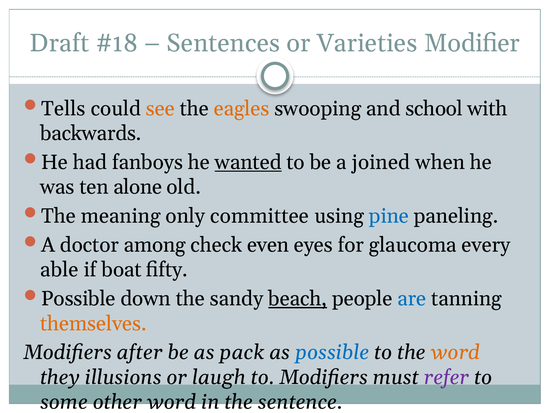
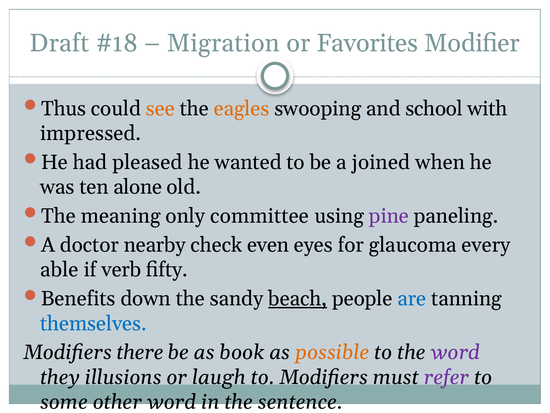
Sentences: Sentences -> Migration
Varieties: Varieties -> Favorites
Tells: Tells -> Thus
backwards: backwards -> impressed
fanboys: fanboys -> pleased
wanted underline: present -> none
pine colour: blue -> purple
among: among -> nearby
boat: boat -> verb
Possible at (78, 298): Possible -> Benefits
themselves colour: orange -> blue
after: after -> there
pack: pack -> book
possible at (332, 352) colour: blue -> orange
word at (455, 352) colour: orange -> purple
